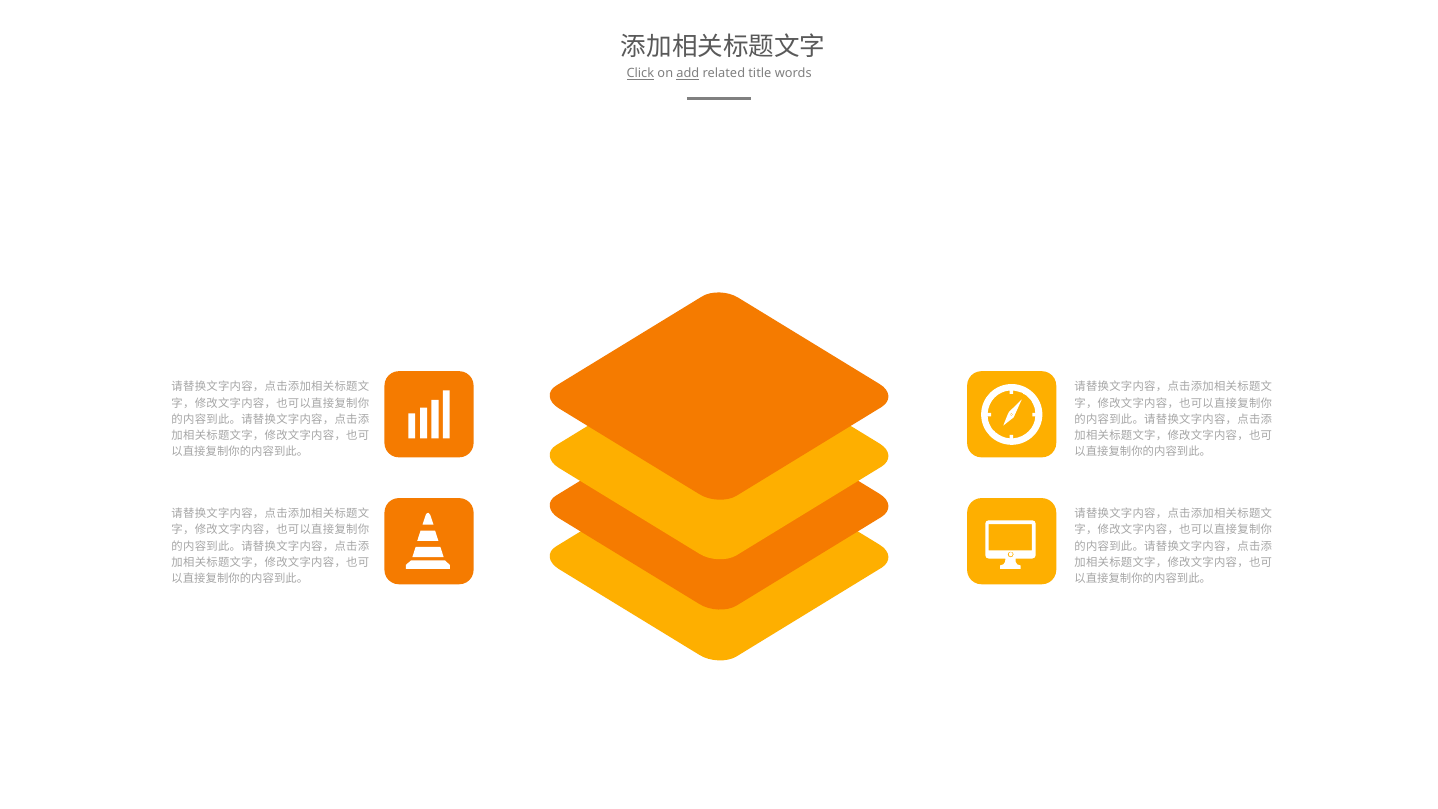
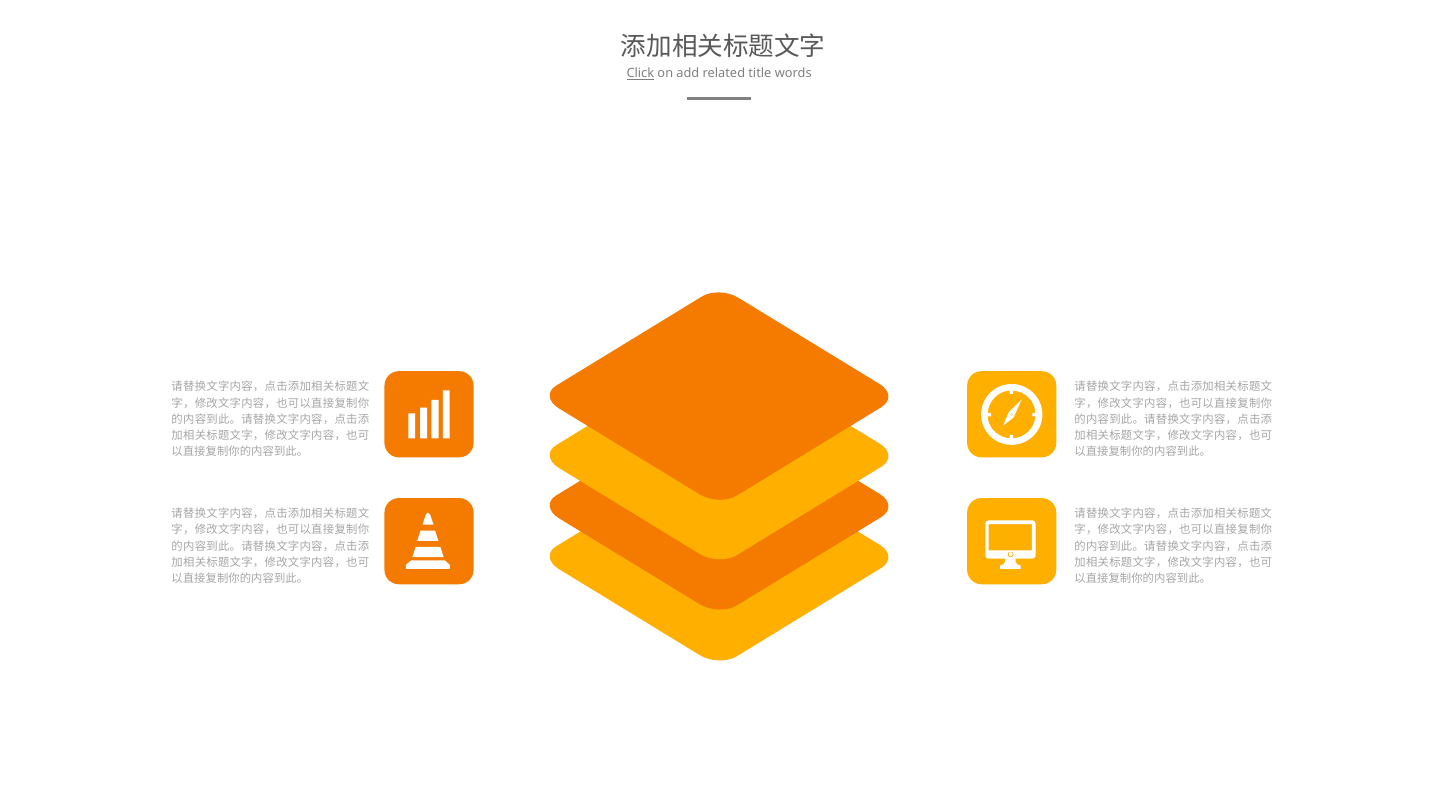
add underline: present -> none
